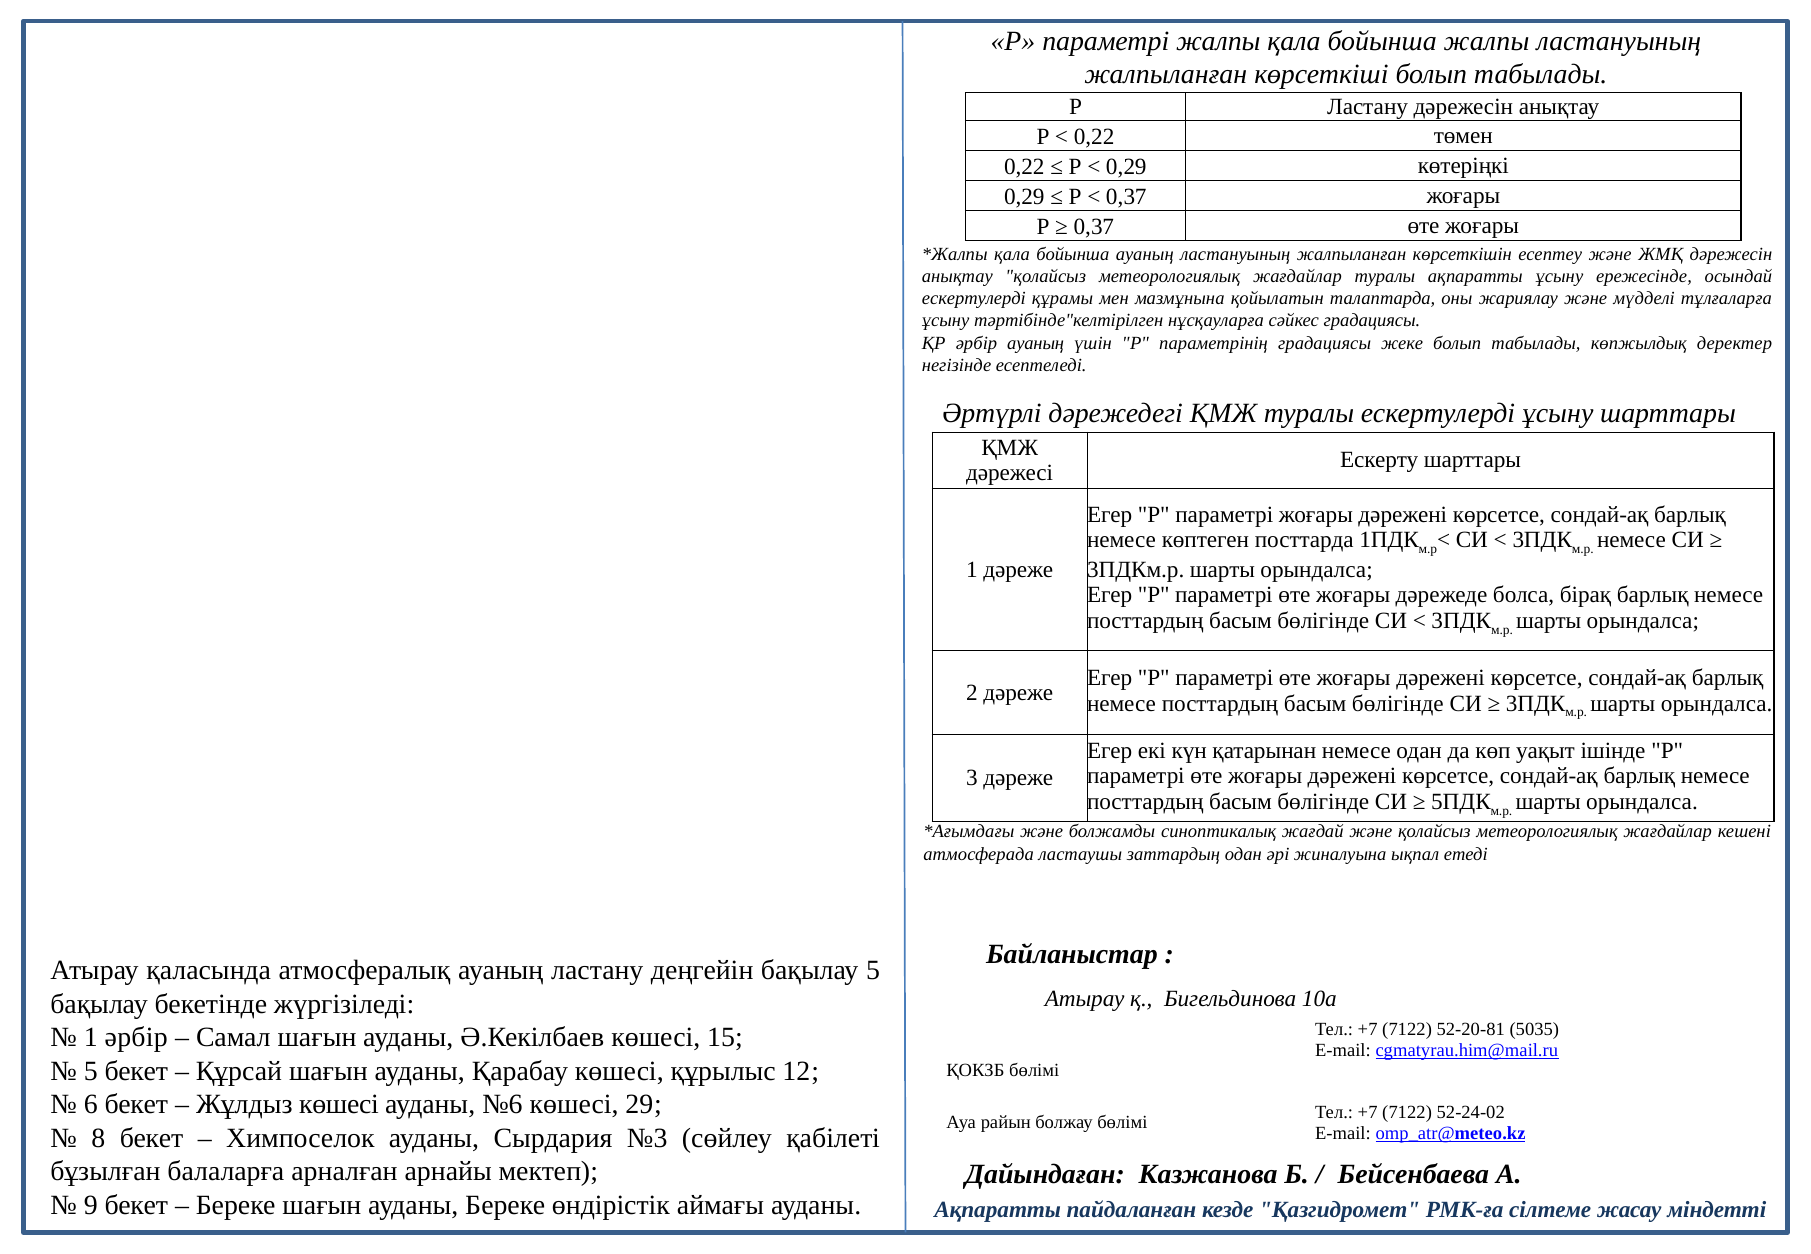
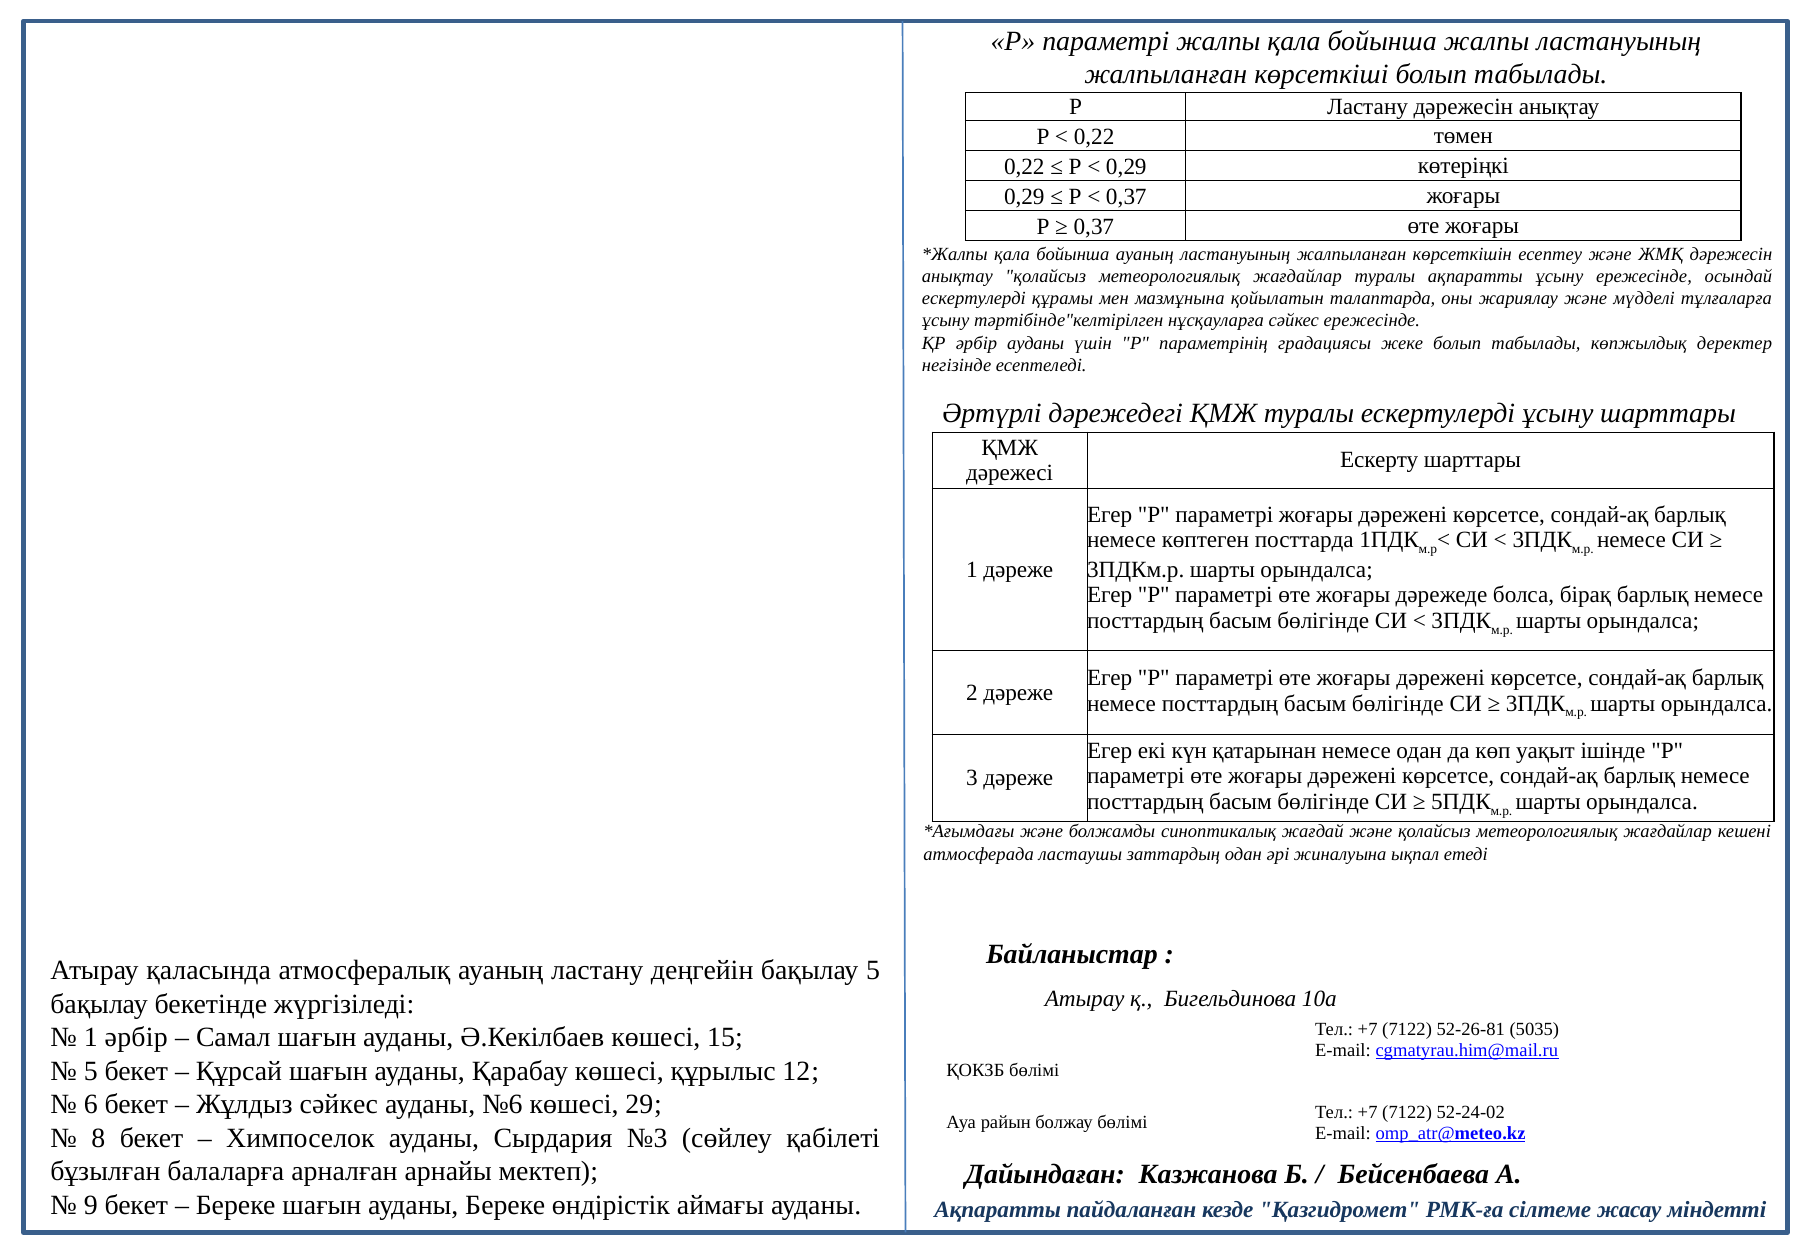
сәйкес градациясы: градациясы -> ережесінде
әрбір ауаның: ауаның -> ауданы
52-20-81: 52-20-81 -> 52-26-81
Жұлдыз көшесі: көшесі -> сәйкес
